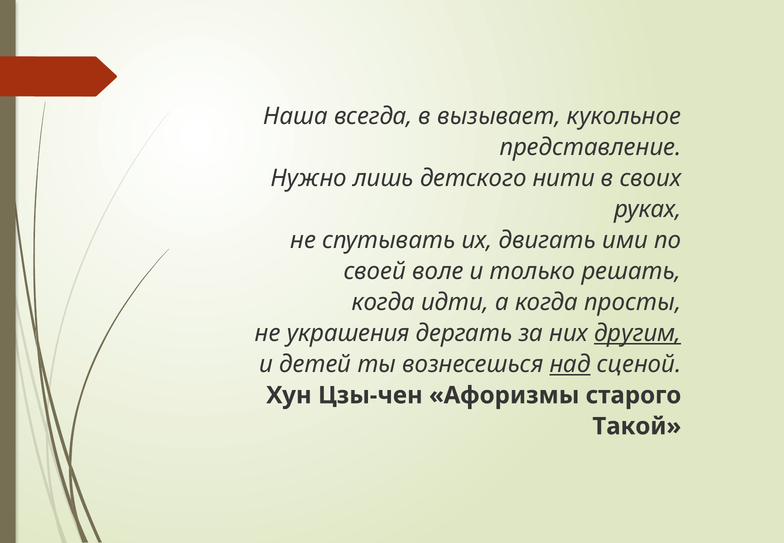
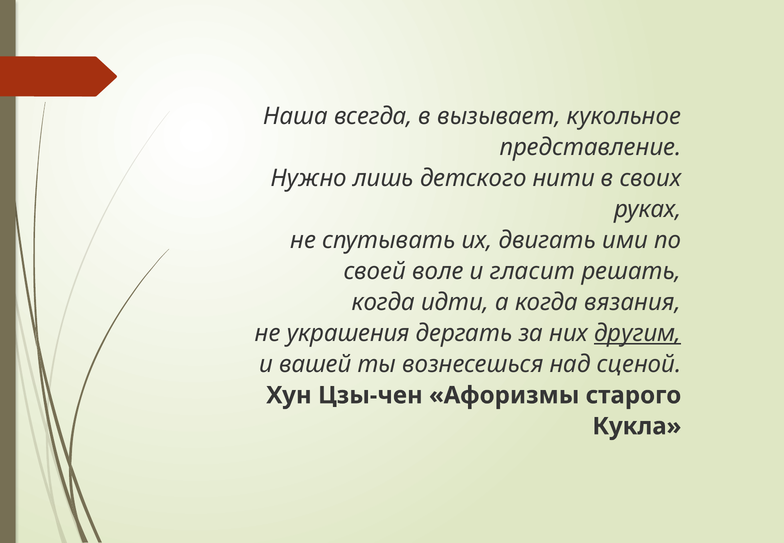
только: только -> гласит
просты: просты -> вязания
детей: детей -> вашей
над underline: present -> none
Такой: Такой -> Кукла
